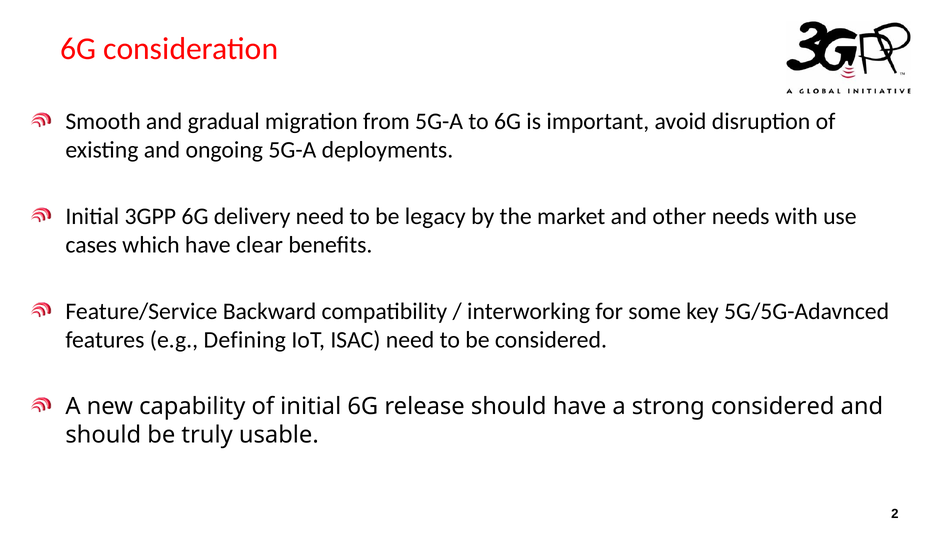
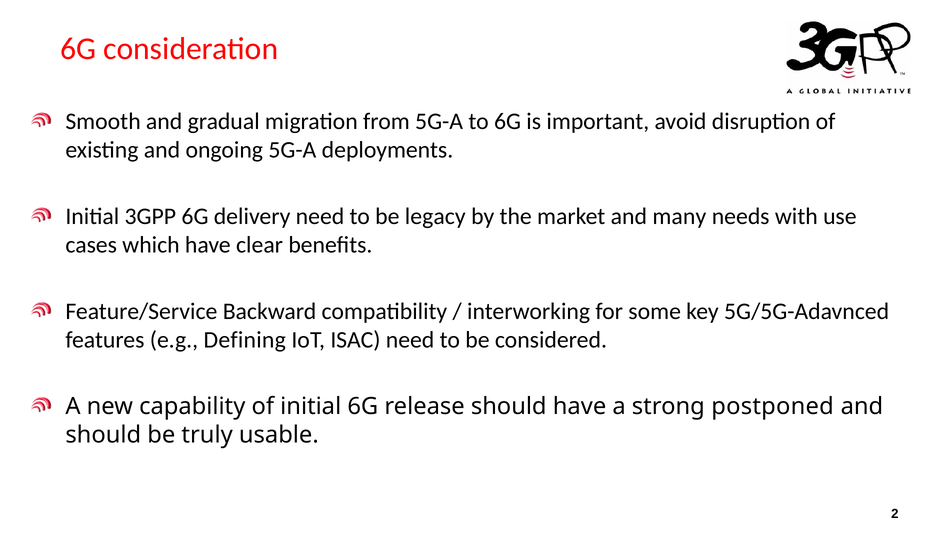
other: other -> many
strong considered: considered -> postponed
